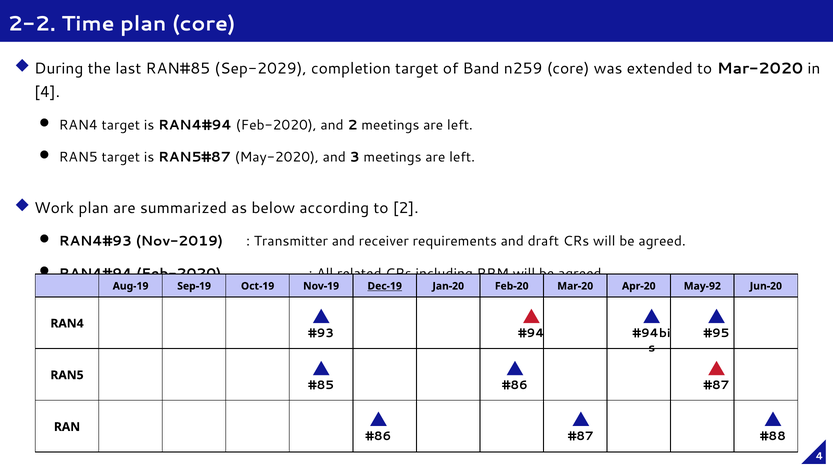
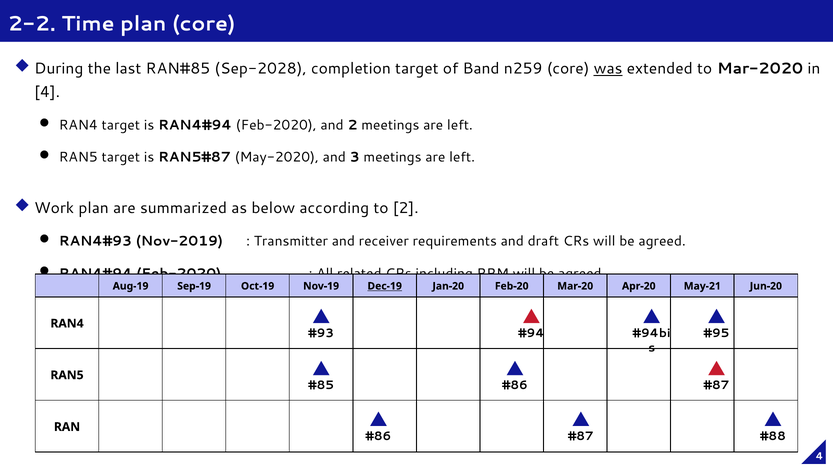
Sep-2029: Sep-2029 -> Sep-2028
was underline: none -> present
May-92: May-92 -> May-21
